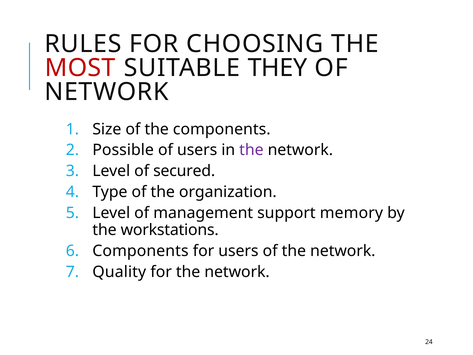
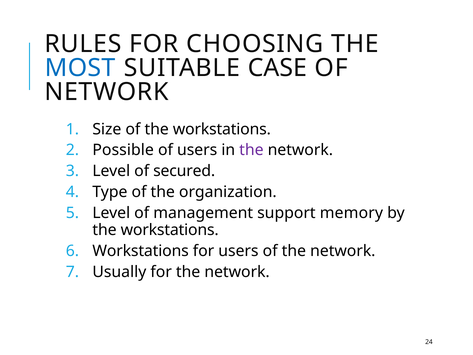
MOST colour: red -> blue
THEY: THEY -> CASE
of the components: components -> workstations
Components at (140, 251): Components -> Workstations
Quality: Quality -> Usually
